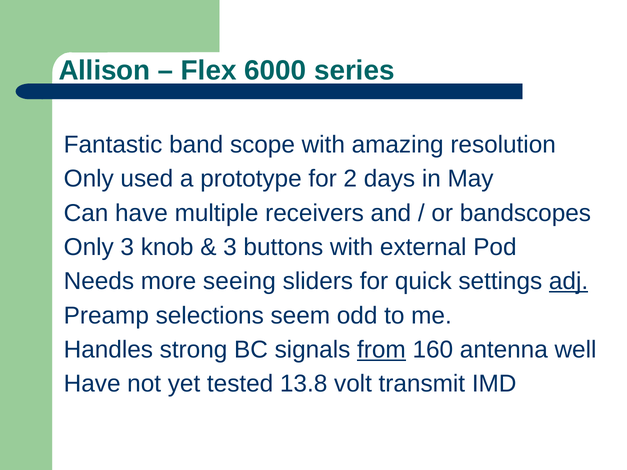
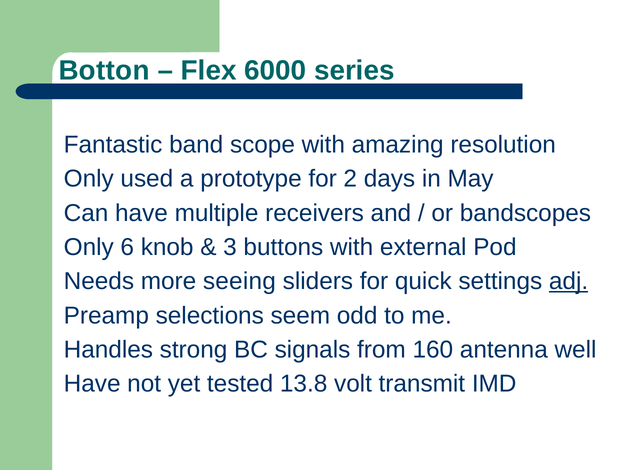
Allison: Allison -> Botton
Only 3: 3 -> 6
from underline: present -> none
